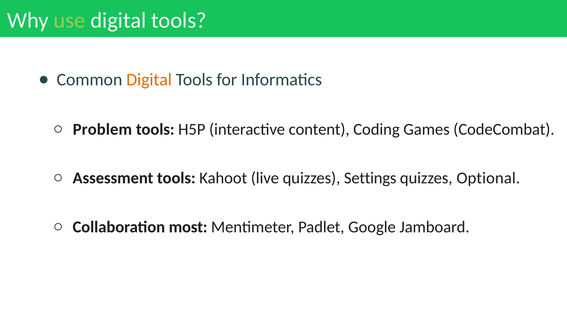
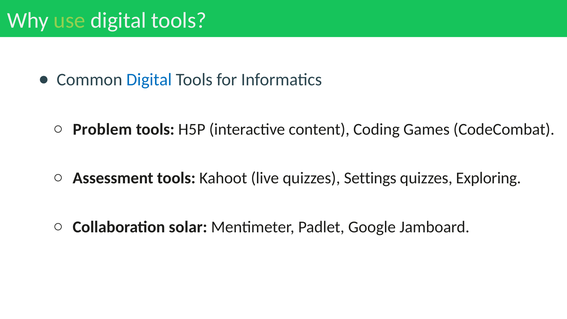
Digital at (149, 80) colour: orange -> blue
Optional: Optional -> Exploring
most: most -> solar
